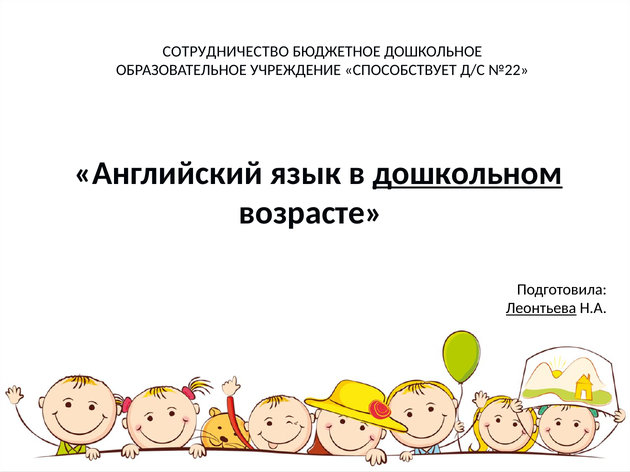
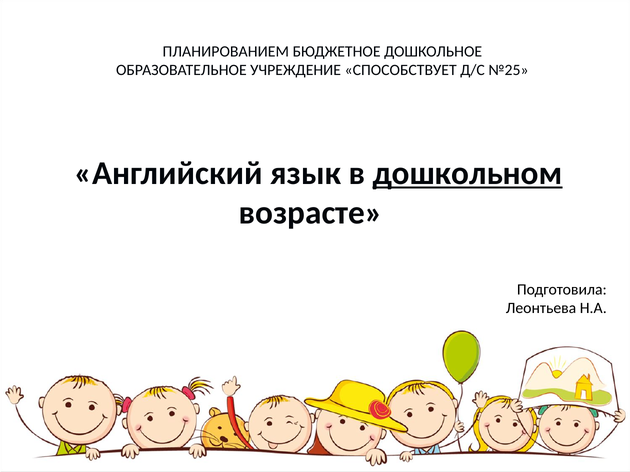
СОТРУДНИЧЕСТВО: СОТРУДНИЧЕСТВО -> ПЛАНИРОВАНИЕМ
№22: №22 -> №25
Леонтьева underline: present -> none
